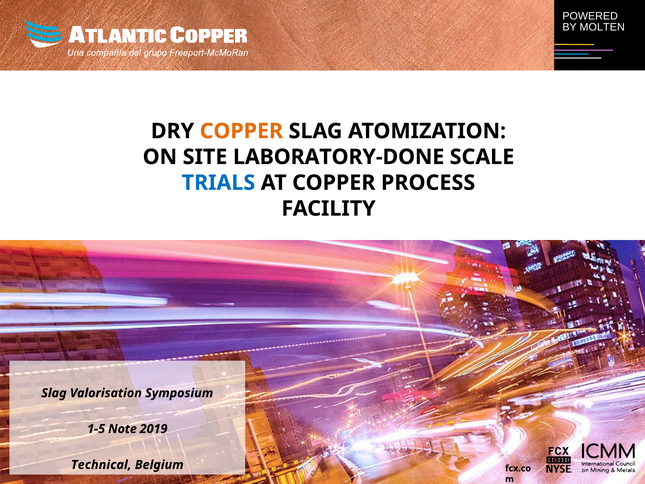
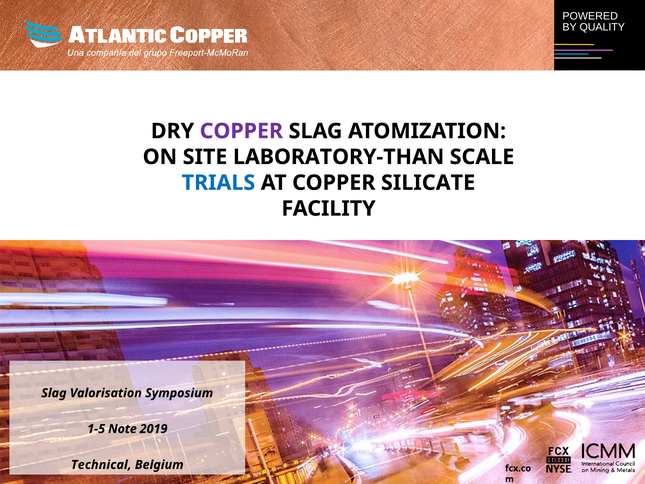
MOLTEN: MOLTEN -> QUALITY
COPPER at (241, 131) colour: orange -> purple
LABORATORY-DONE: LABORATORY-DONE -> LABORATORY-THAN
PROCESS: PROCESS -> SILICATE
